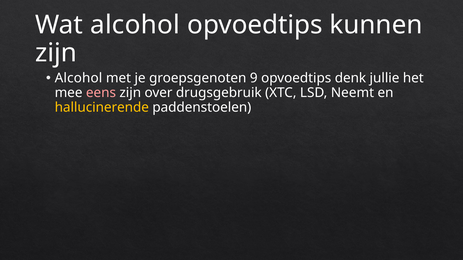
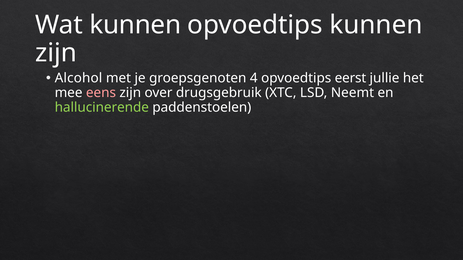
Wat alcohol: alcohol -> kunnen
9: 9 -> 4
denk: denk -> eerst
hallucinerende colour: yellow -> light green
